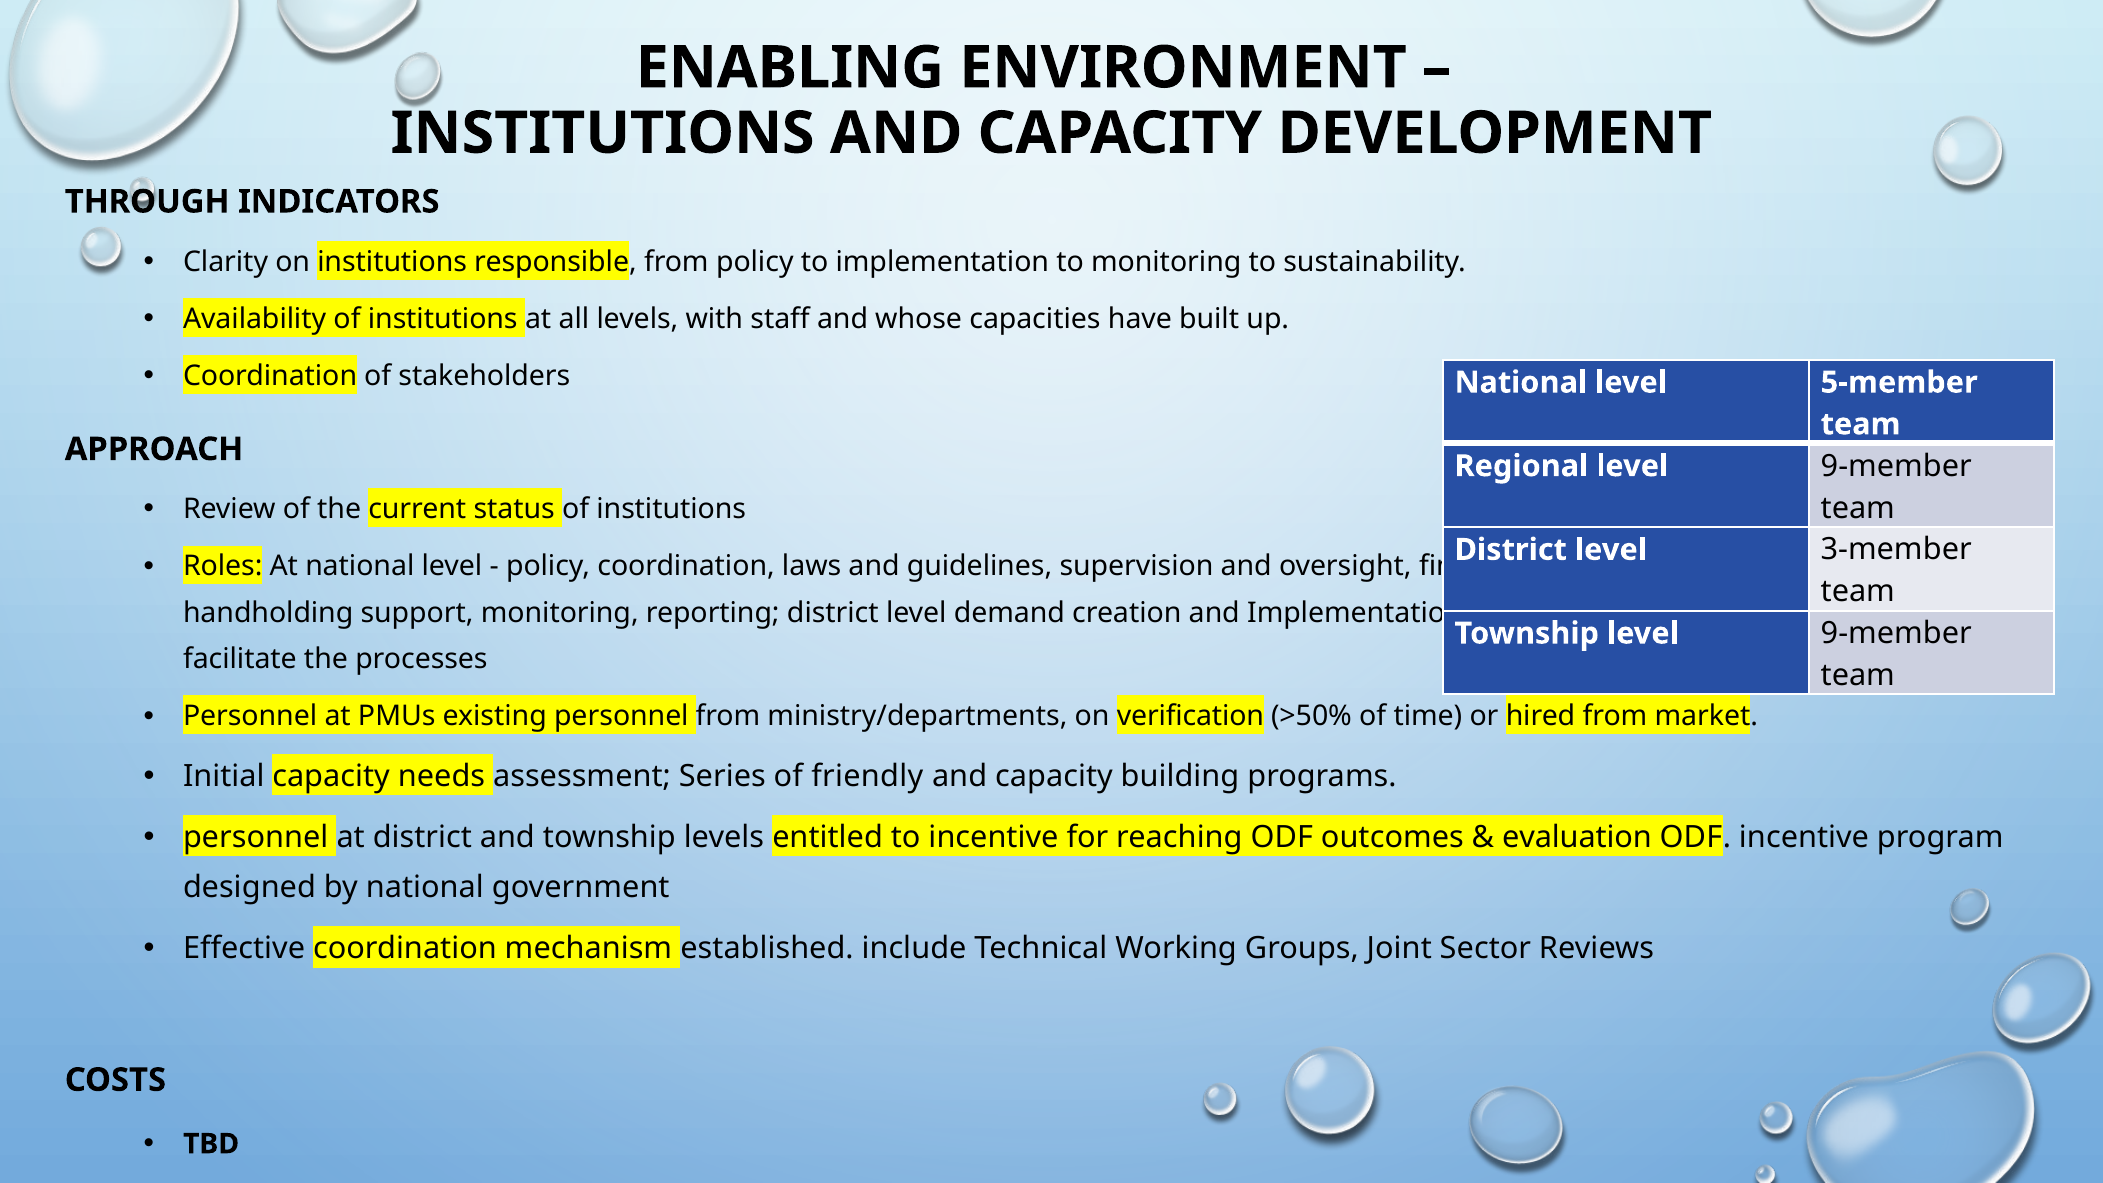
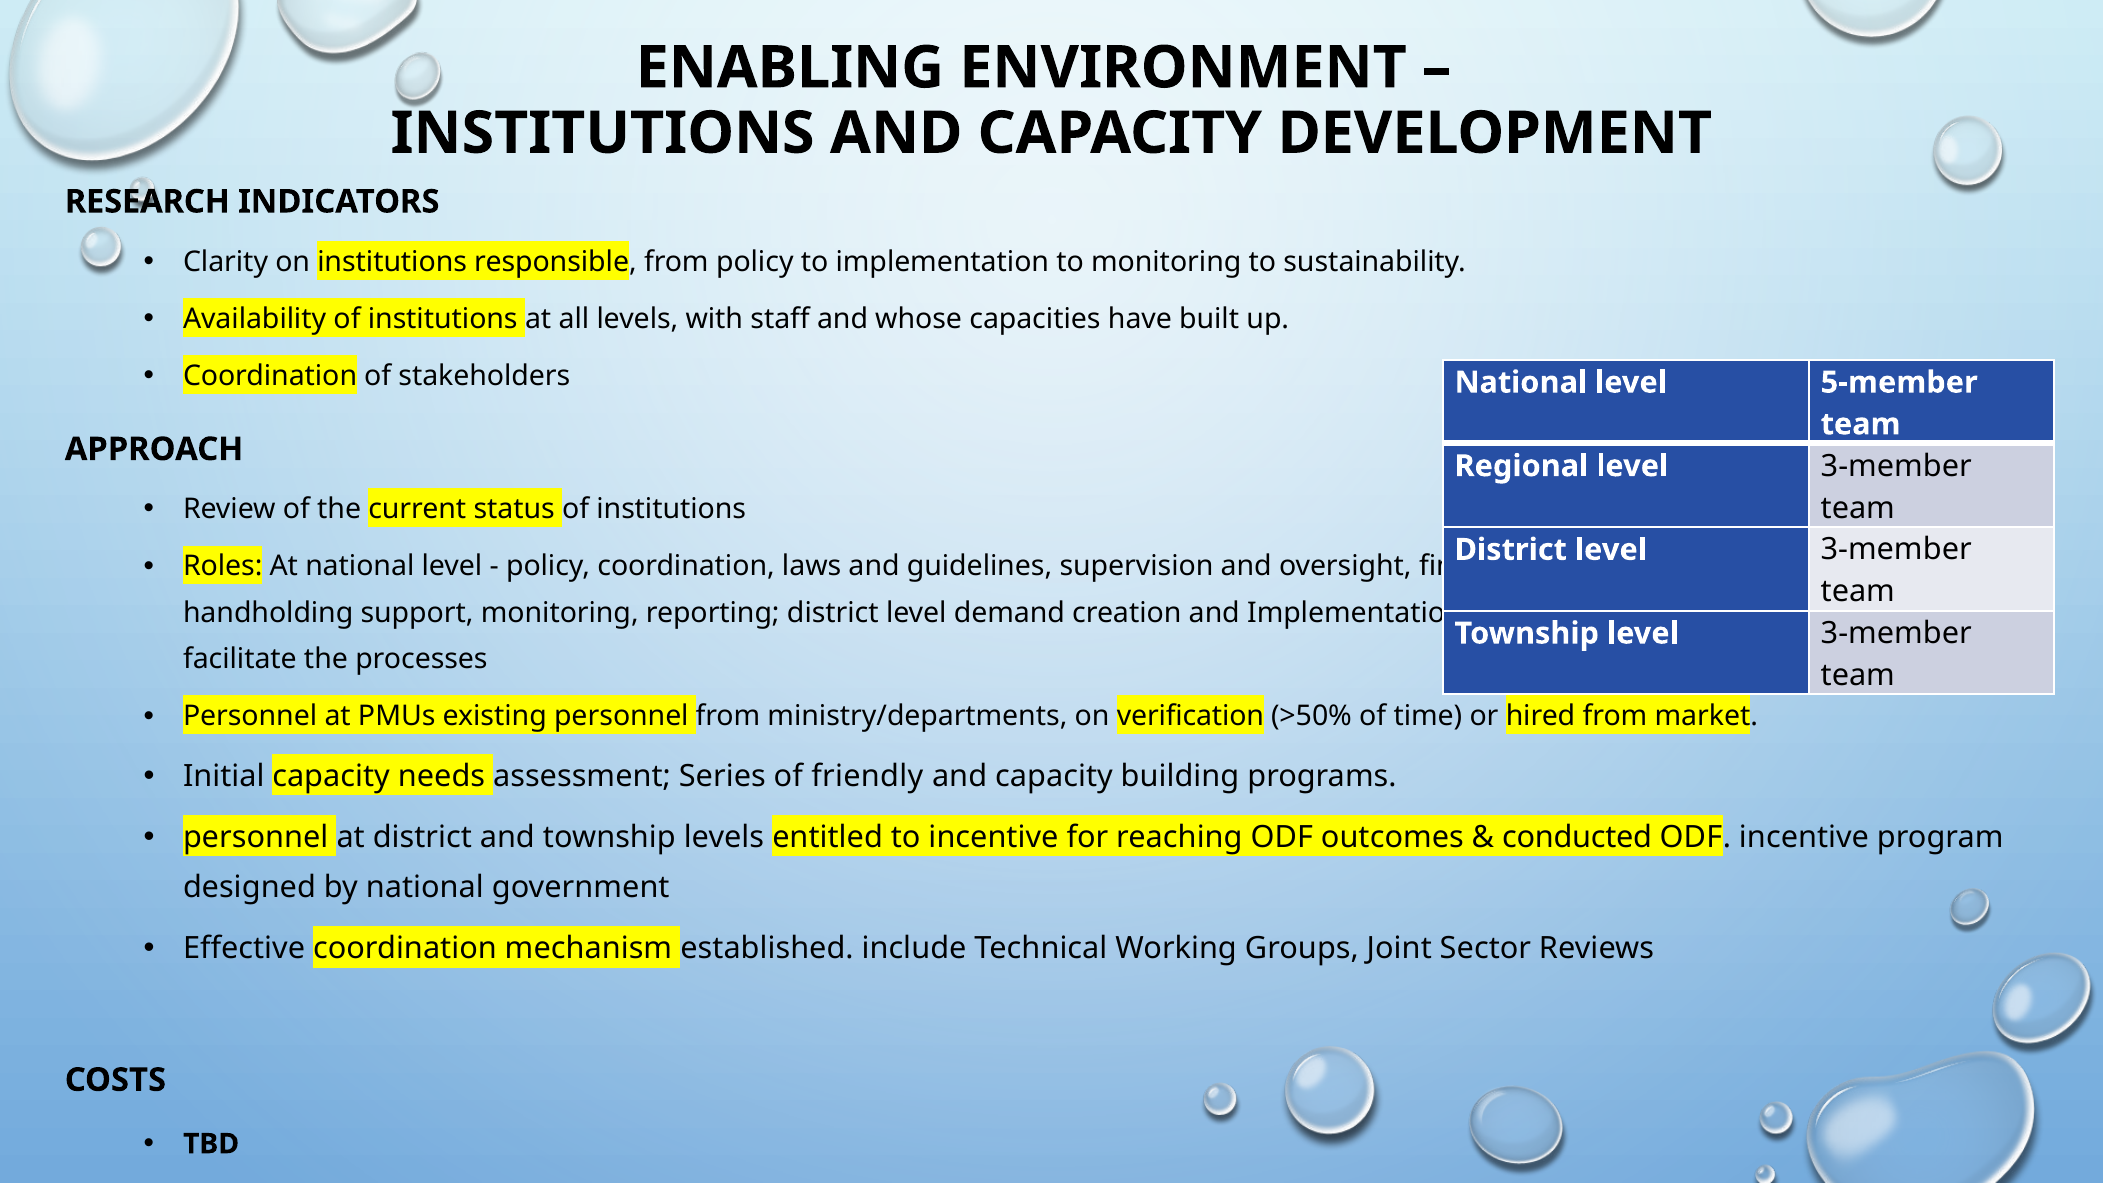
THROUGH: THROUGH -> RESEARCH
Regional level 9-member: 9-member -> 3-member
Township level 9-member: 9-member -> 3-member
evaluation: evaluation -> conducted
